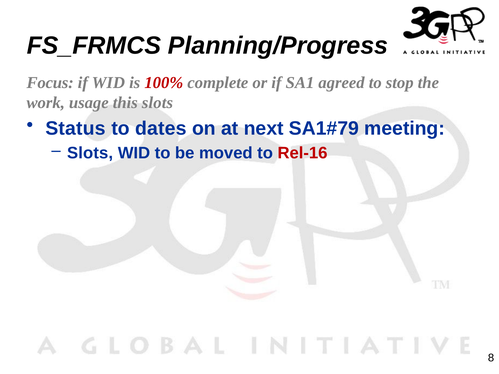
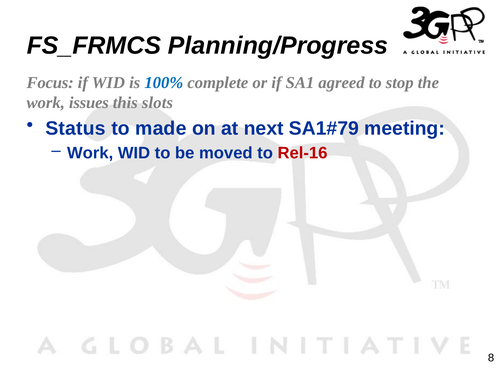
100% colour: red -> blue
usage: usage -> issues
dates: dates -> made
Slots at (90, 153): Slots -> Work
